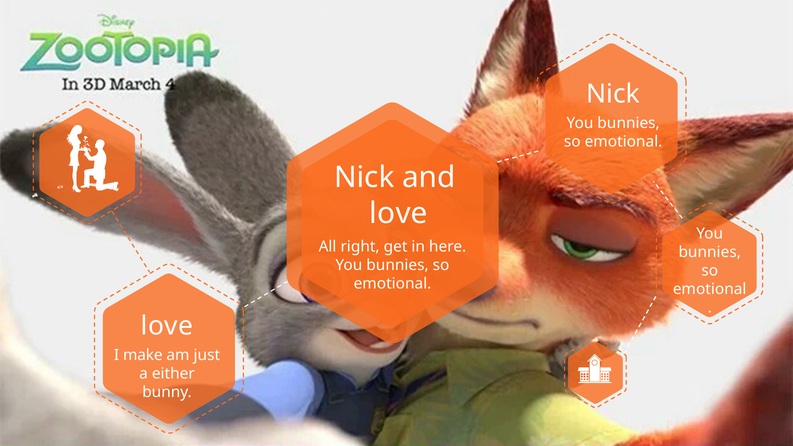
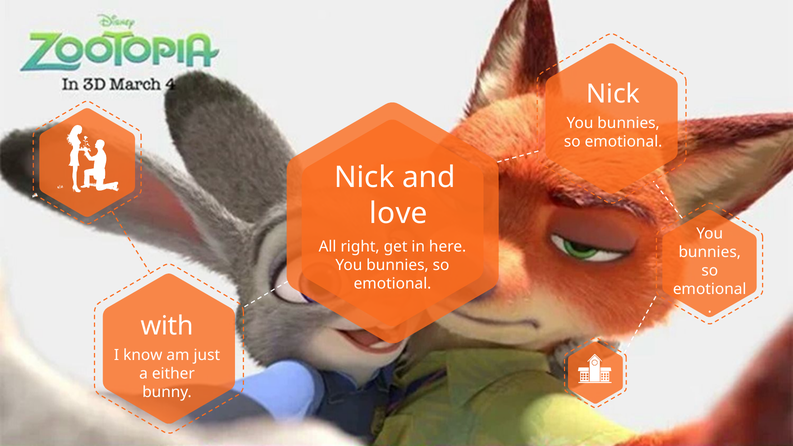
love at (167, 326): love -> with
make: make -> know
